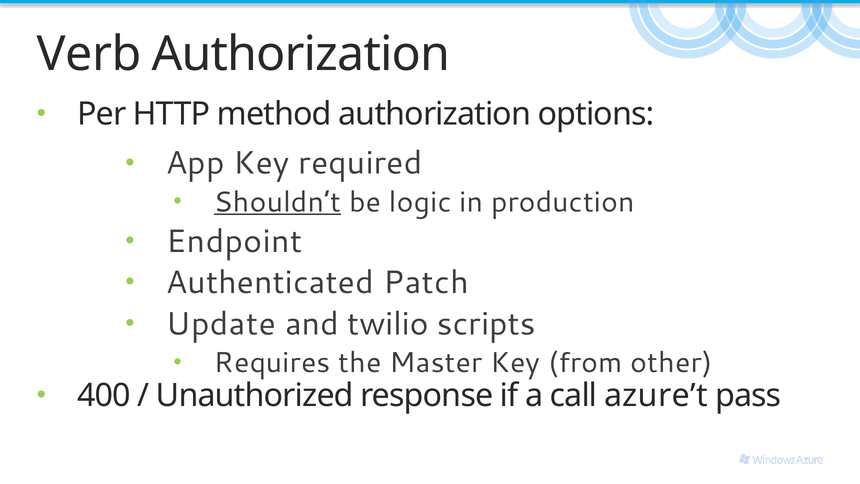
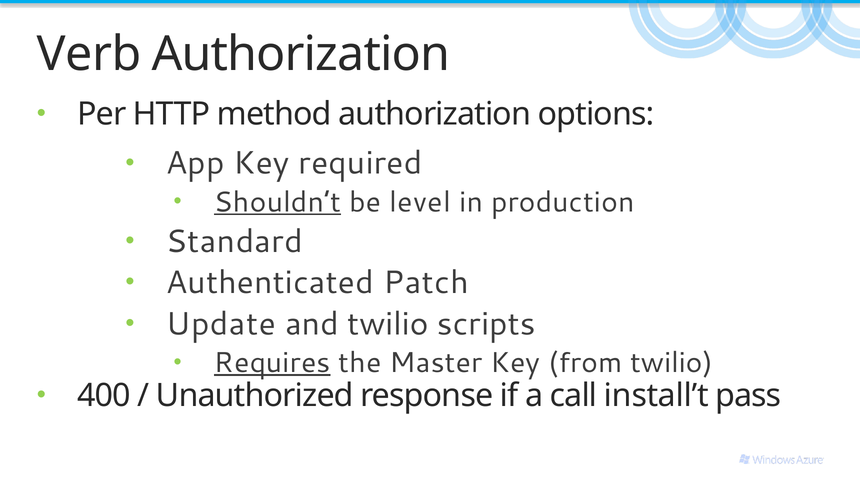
logic: logic -> level
Endpoint: Endpoint -> Standard
Requires underline: none -> present
from other: other -> twilio
azure’t: azure’t -> install’t
